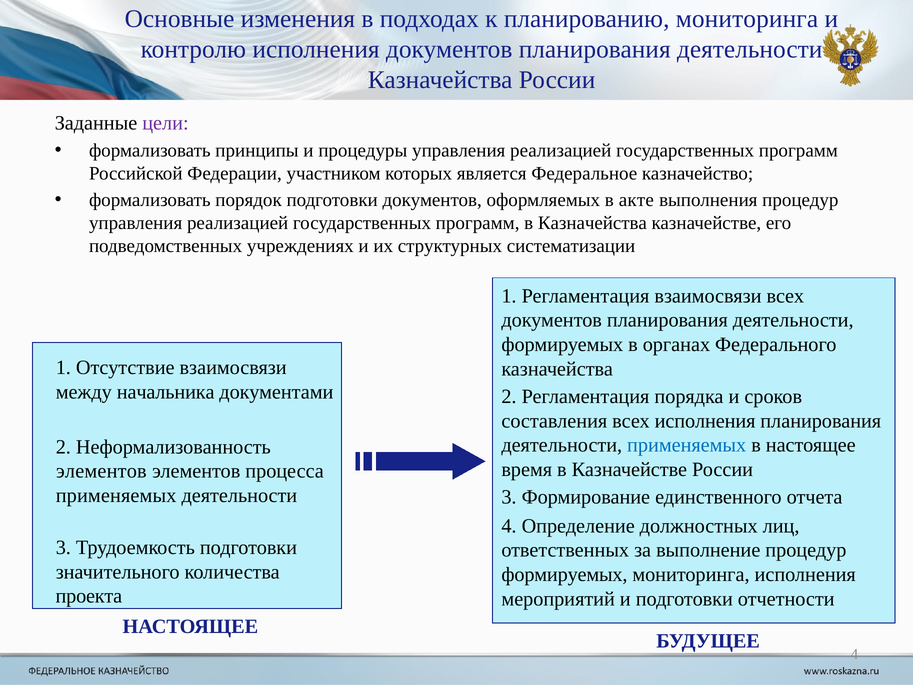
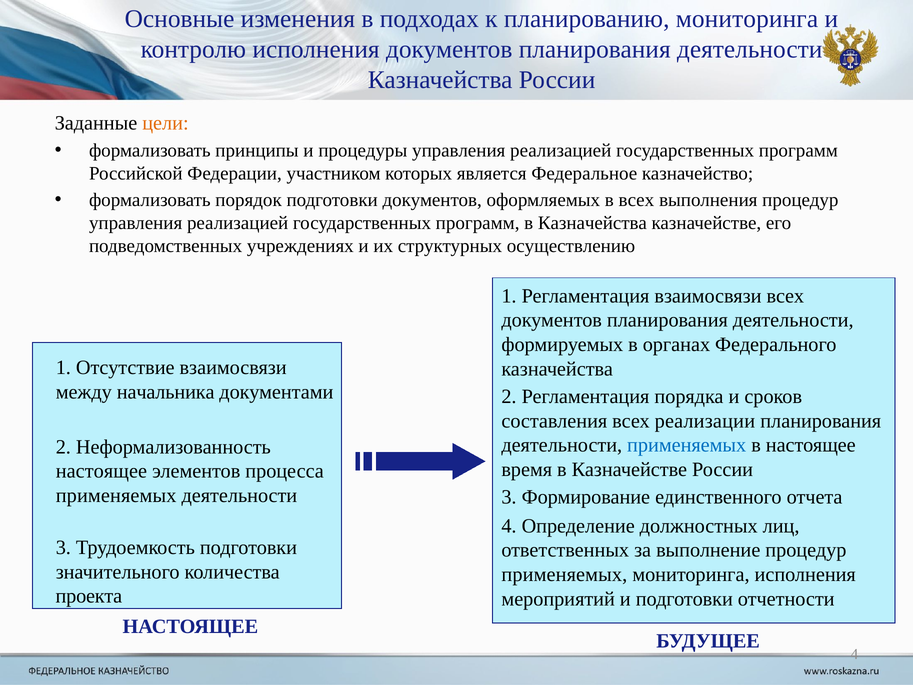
цели colour: purple -> orange
в акте: акте -> всех
систематизации: систематизации -> осуществлению
всех исполнения: исполнения -> реализации
элементов at (101, 471): элементов -> настоящее
формируемых at (564, 574): формируемых -> применяемых
